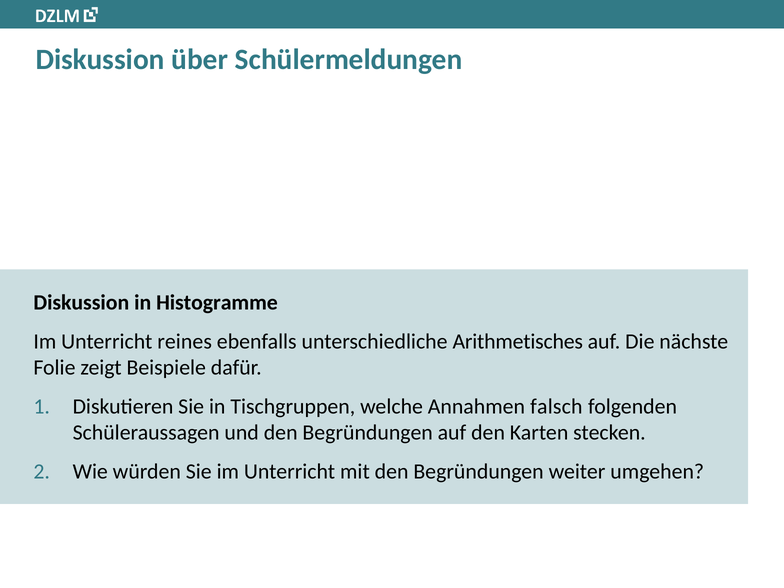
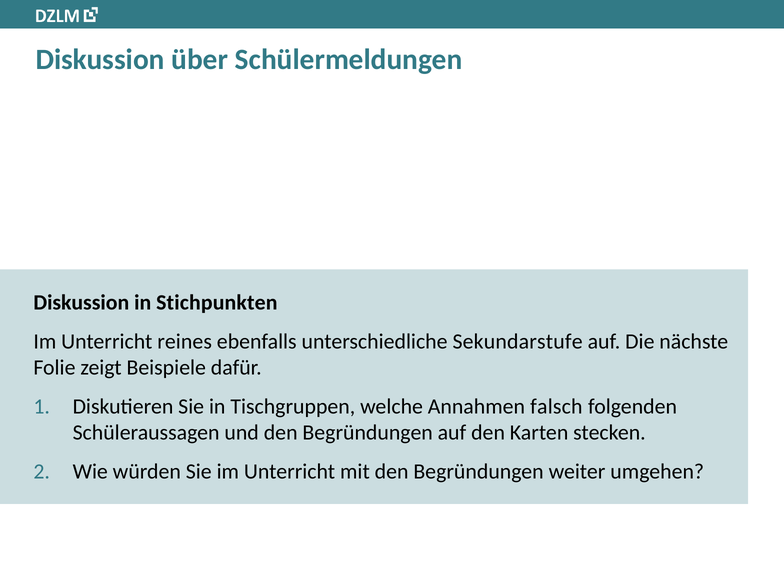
Histogramme: Histogramme -> Stichpunkten
Arithmetisches: Arithmetisches -> Sekundarstufe
